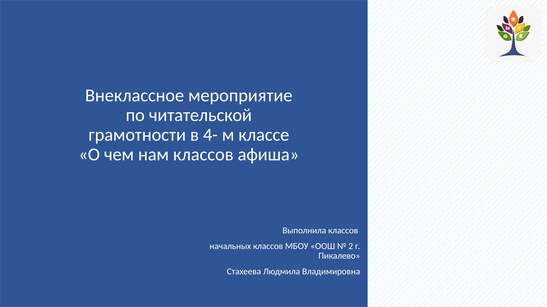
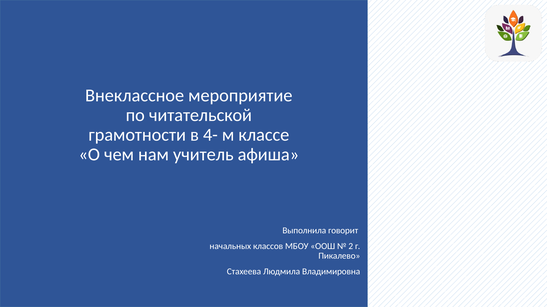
нам классов: классов -> учитель
Выполнила классов: классов -> говорит
